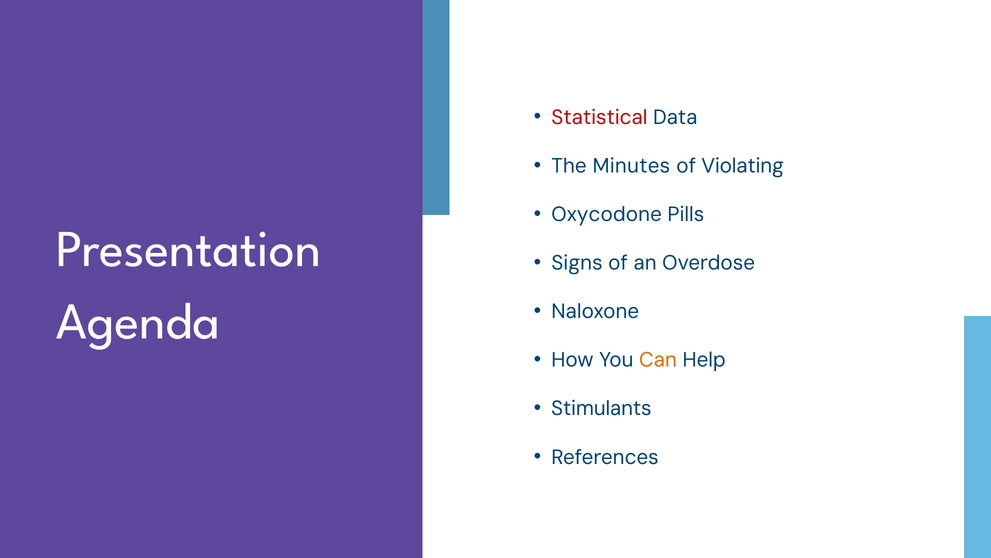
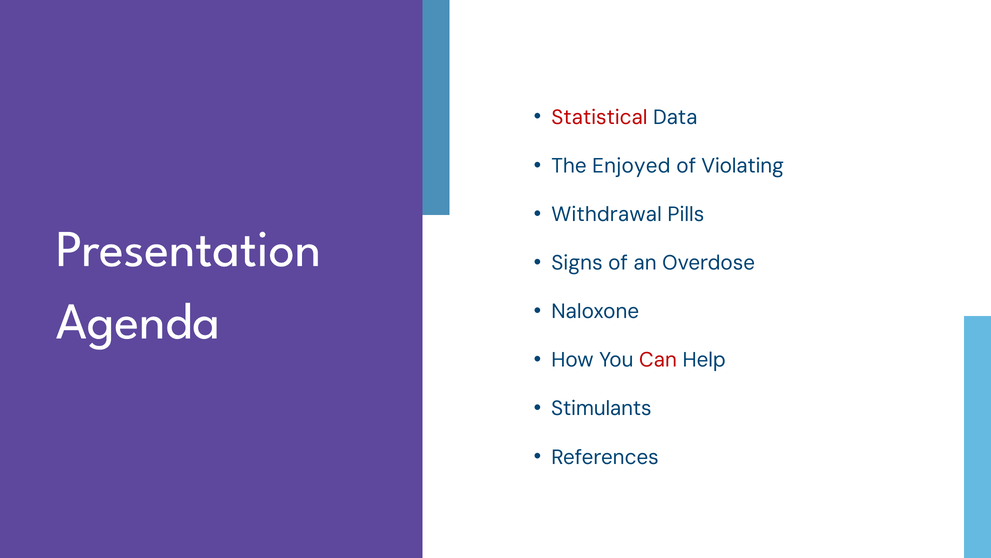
Minutes: Minutes -> Enjoyed
Oxycodone: Oxycodone -> Withdrawal
Can colour: orange -> red
